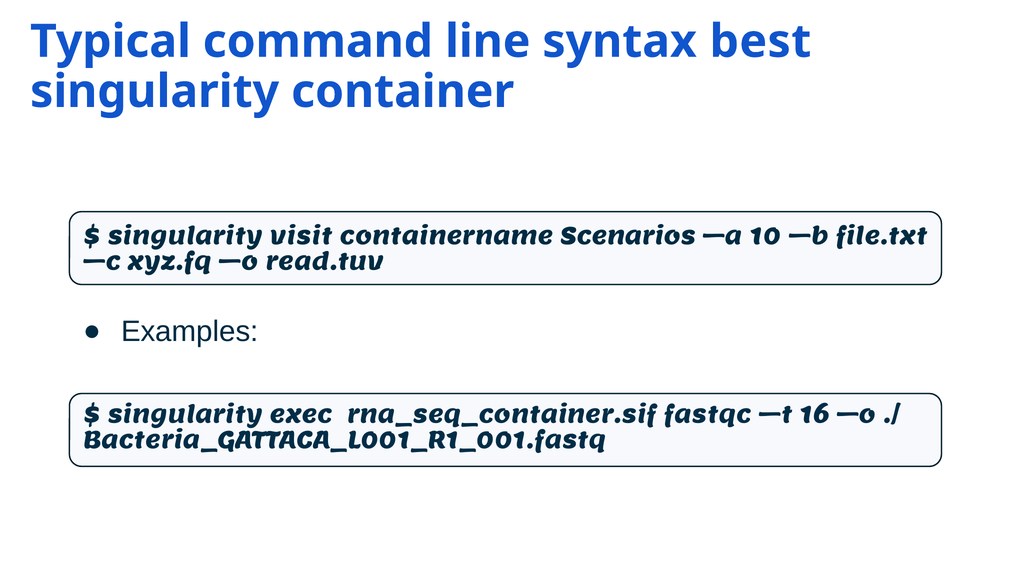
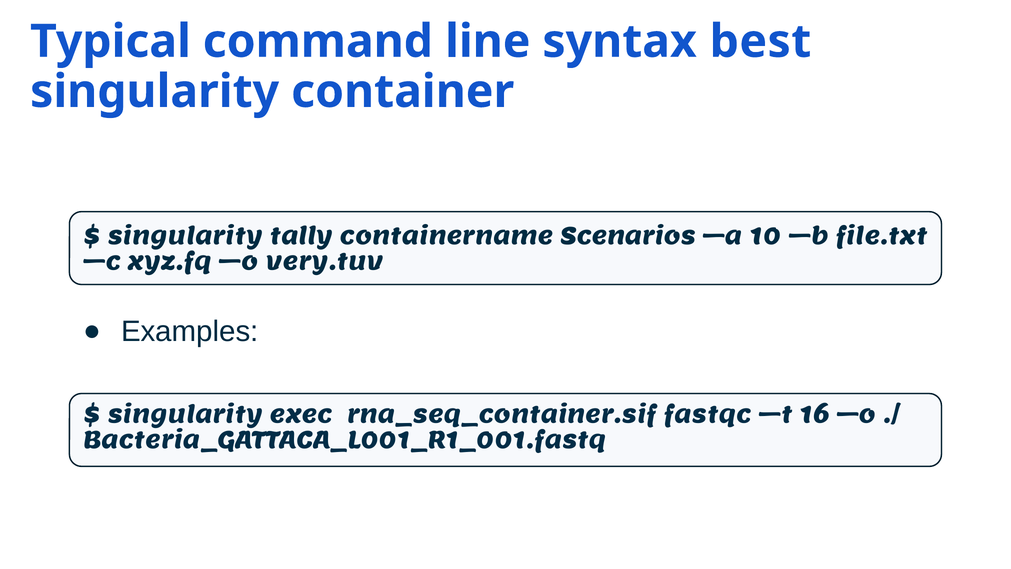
visit: visit -> tally
read.tuv: read.tuv -> very.tuv
